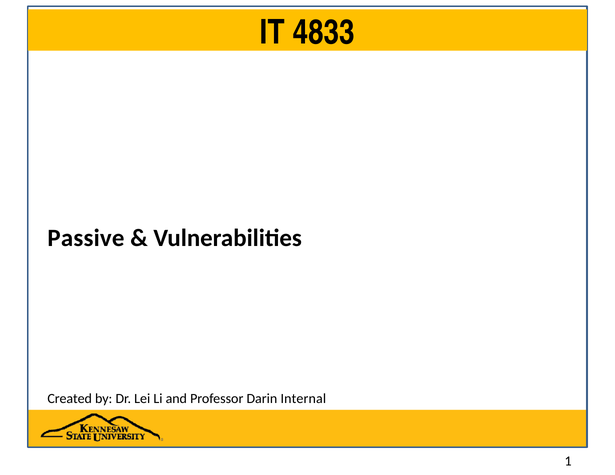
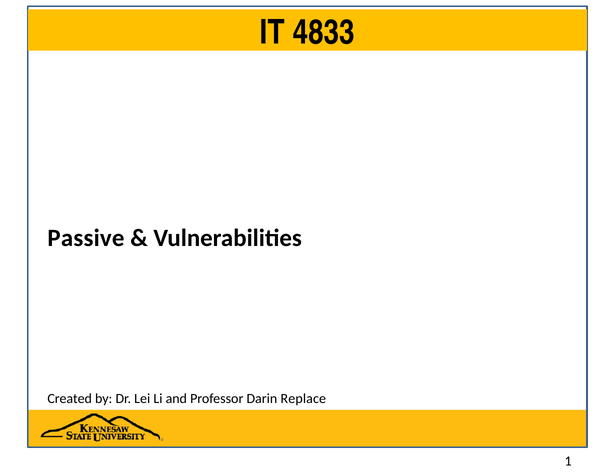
Internal: Internal -> Replace
